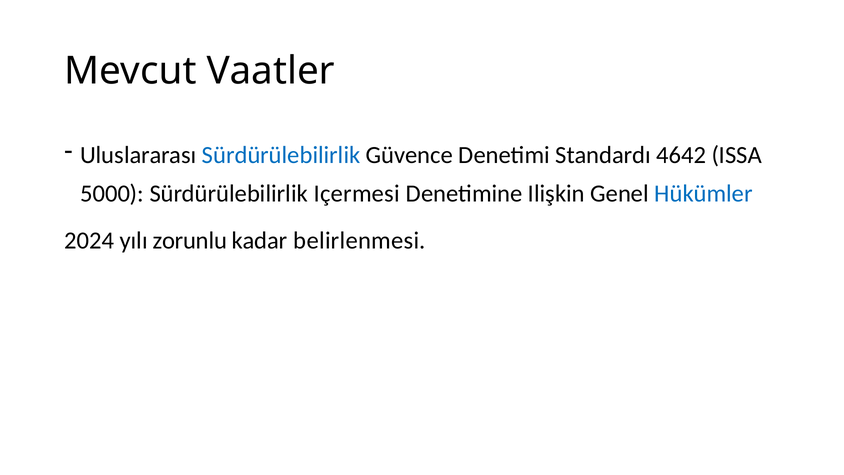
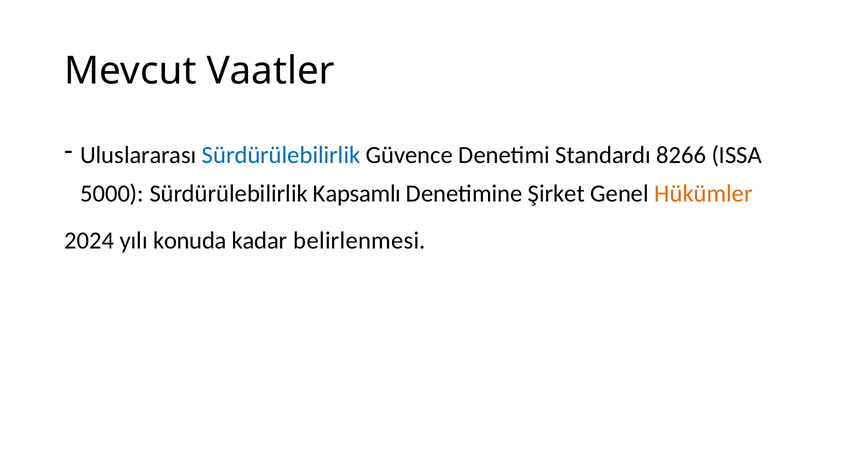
4642: 4642 -> 8266
Içermesi: Içermesi -> Kapsamlı
Ilişkin: Ilişkin -> Şirket
Hükümler colour: blue -> orange
zorunlu: zorunlu -> konuda
